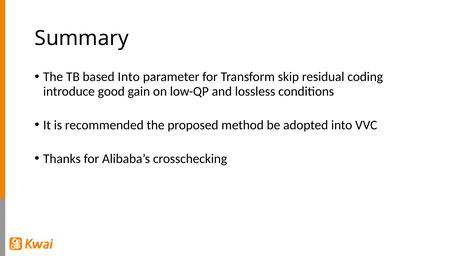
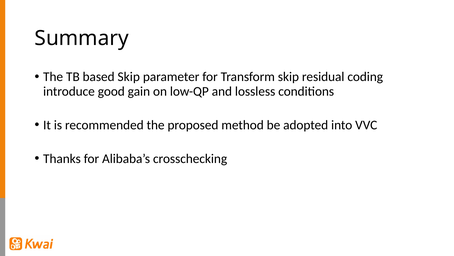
based Into: Into -> Skip
